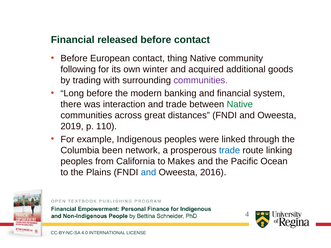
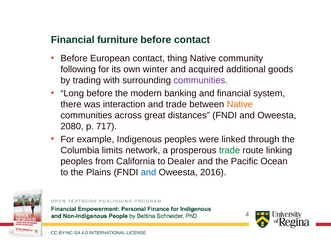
released: released -> furniture
Native at (240, 104) colour: green -> orange
2019: 2019 -> 2080
110: 110 -> 717
been: been -> limits
trade at (230, 150) colour: blue -> green
Makes: Makes -> Dealer
